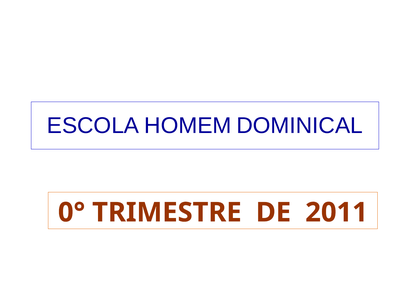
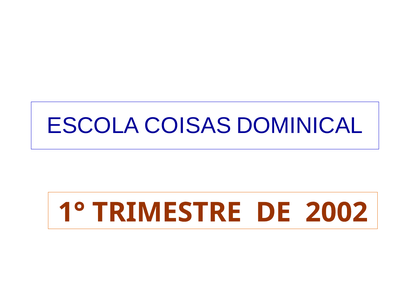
HOMEM: HOMEM -> COISAS
0°: 0° -> 1°
2011: 2011 -> 2002
